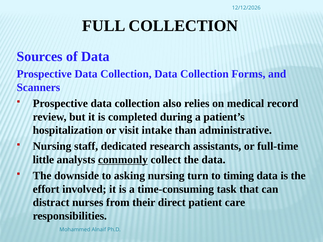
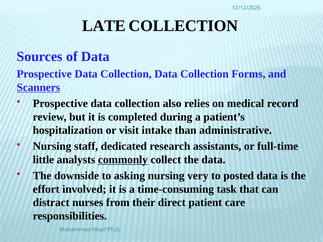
FULL: FULL -> LATE
Scanners underline: none -> present
turn: turn -> very
timing: timing -> posted
